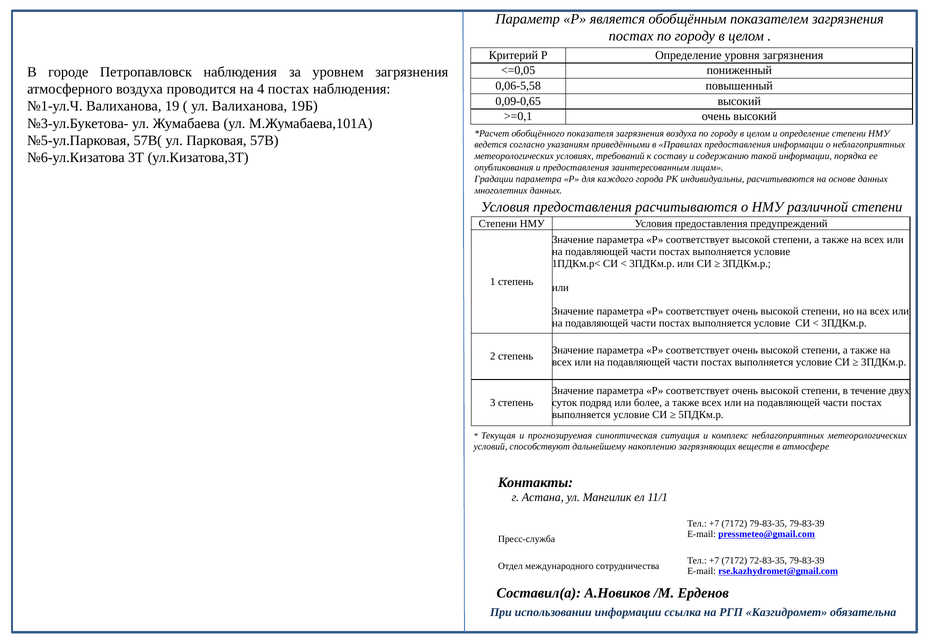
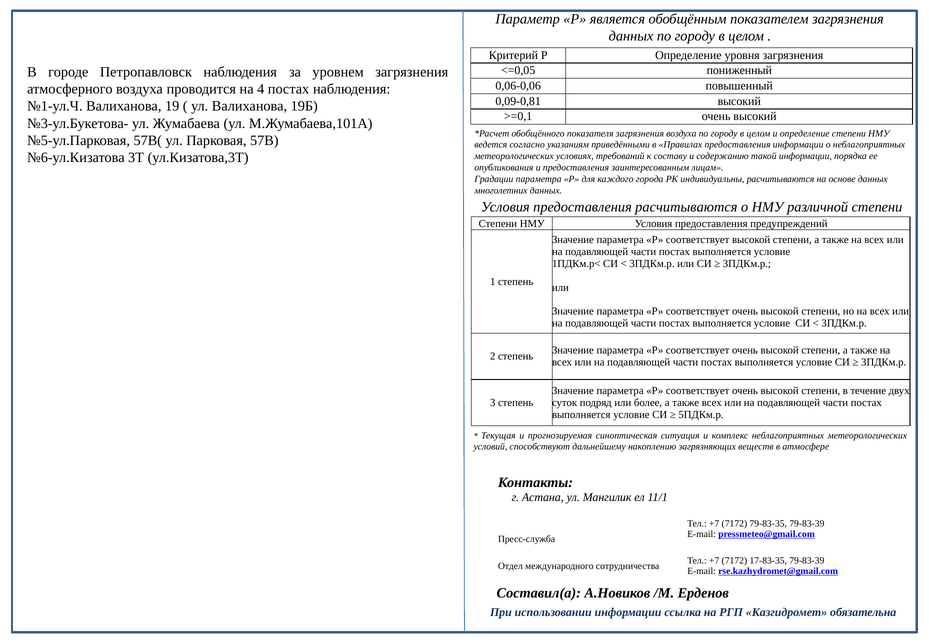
постах at (631, 36): постах -> данных
0,06-5,58: 0,06-5,58 -> 0,06-0,06
0,09-0,65: 0,09-0,65 -> 0,09-0,81
72-83-35: 72-83-35 -> 17-83-35
